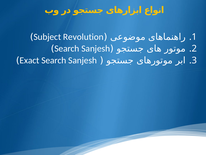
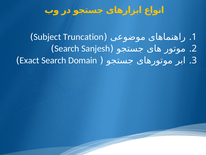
Revolution: Revolution -> Truncation
Sanjesh at (83, 60): Sanjesh -> Domain
